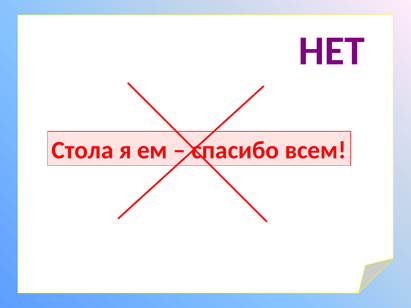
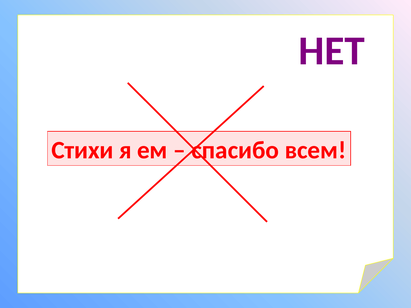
Стола: Стола -> Стихи
